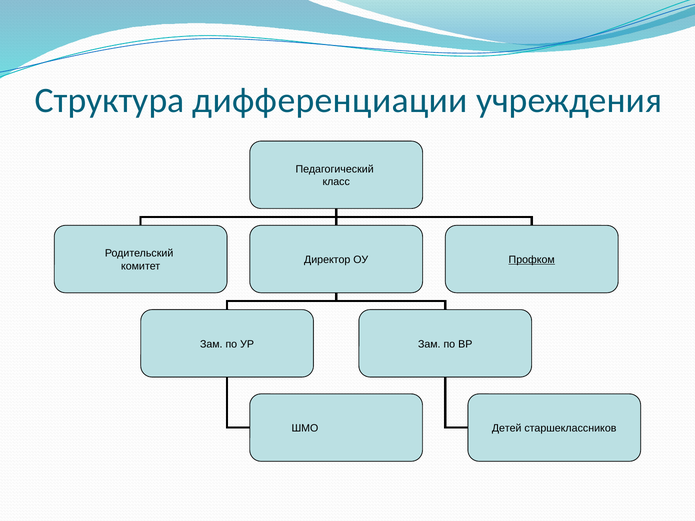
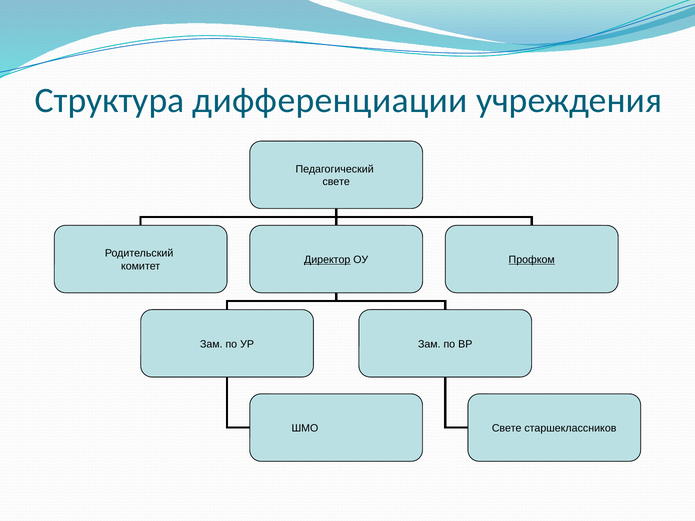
класс at (336, 182): класс -> свете
Директор underline: none -> present
Детей at (507, 429): Детей -> Свете
